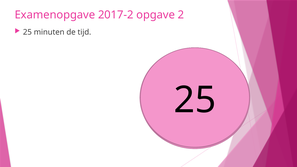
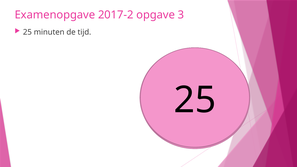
2: 2 -> 3
